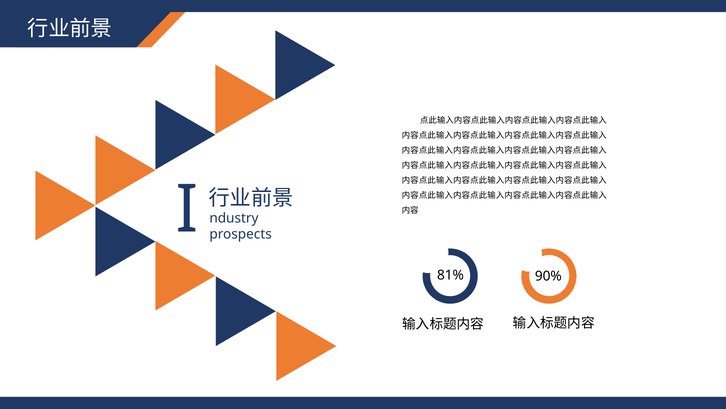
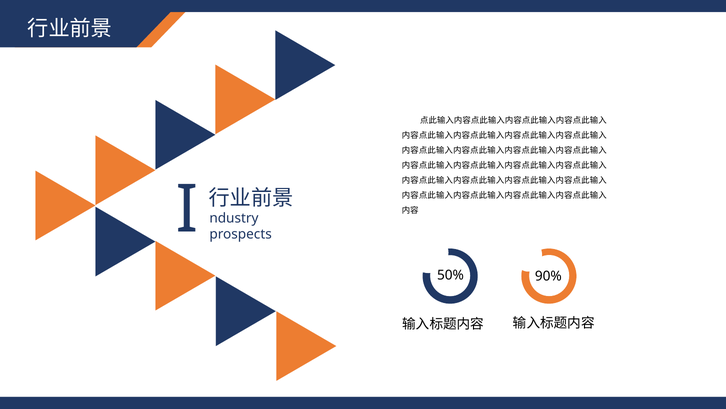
81%: 81% -> 50%
